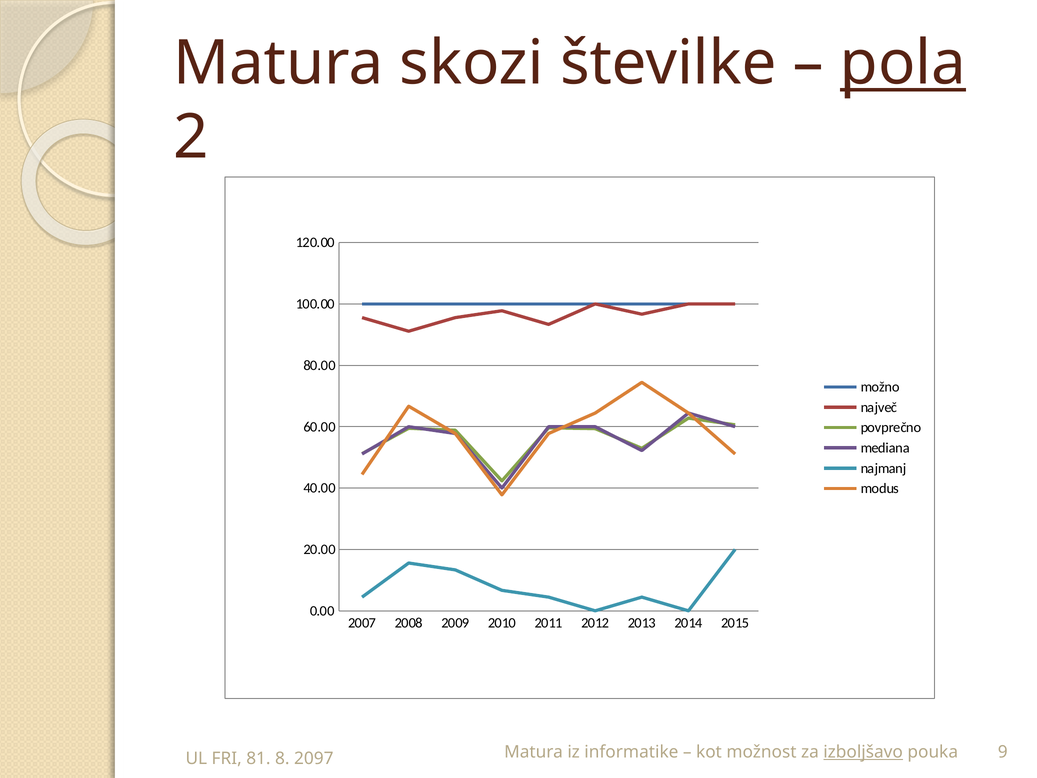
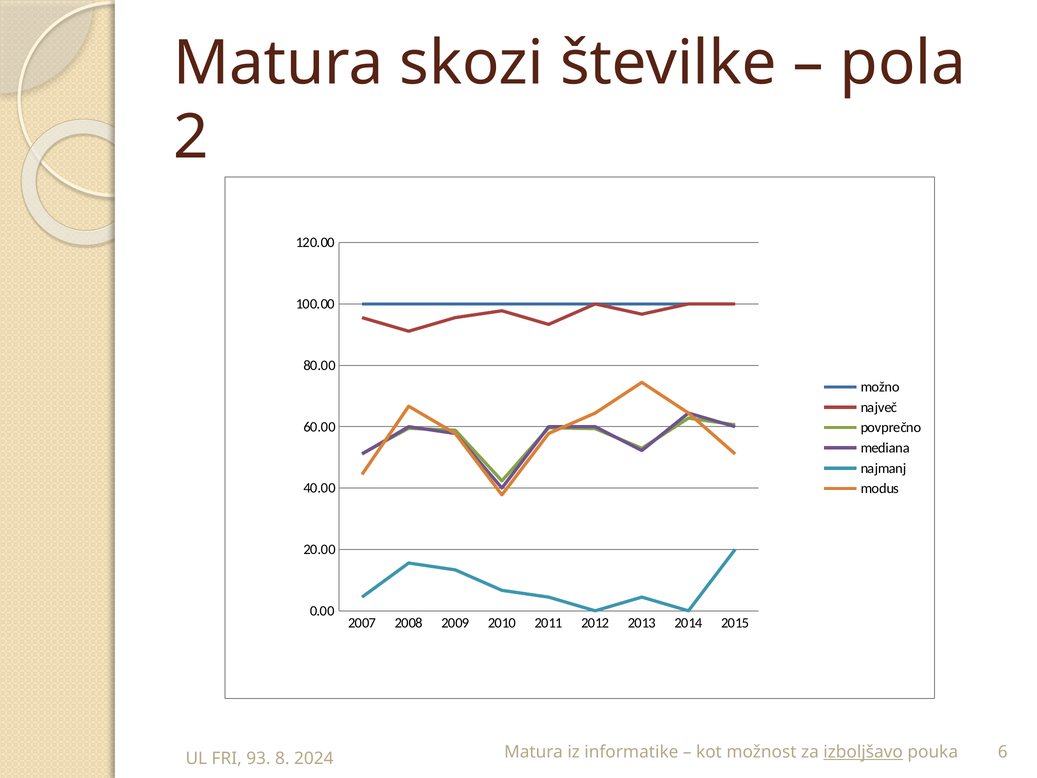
pola underline: present -> none
9: 9 -> 6
81: 81 -> 93
2097: 2097 -> 2024
